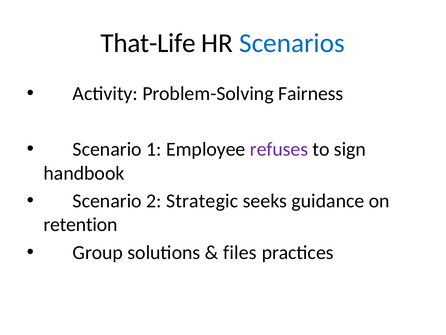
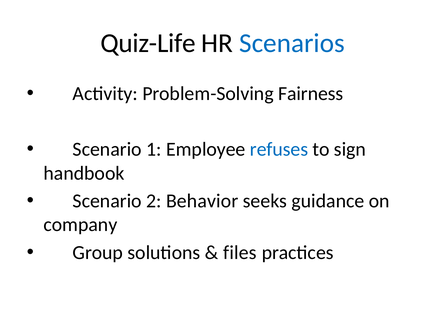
That-Life: That-Life -> Quiz-Life
refuses colour: purple -> blue
Strategic: Strategic -> Behavior
retention: retention -> company
